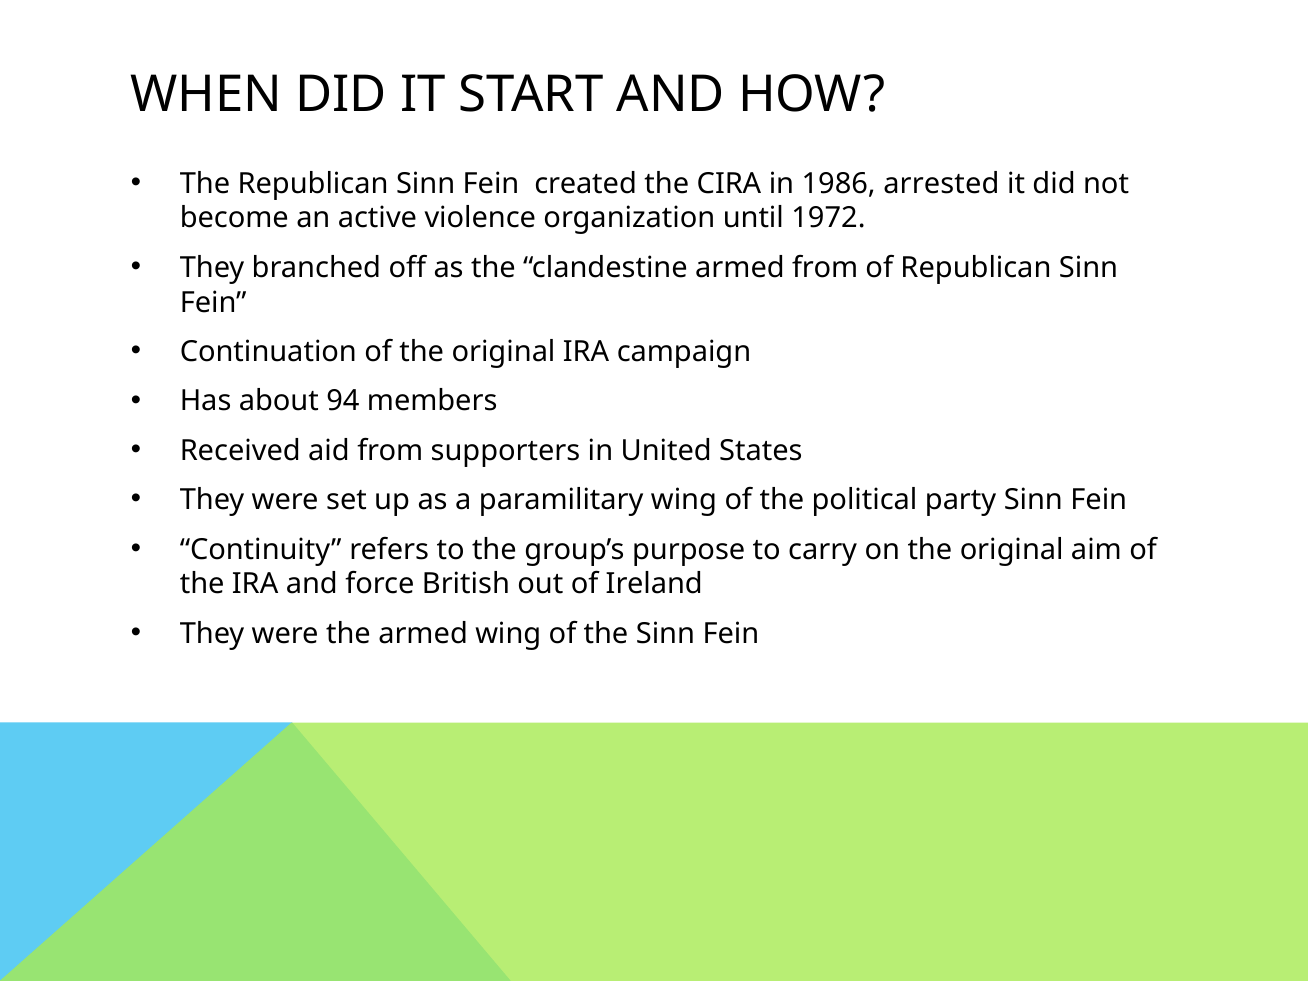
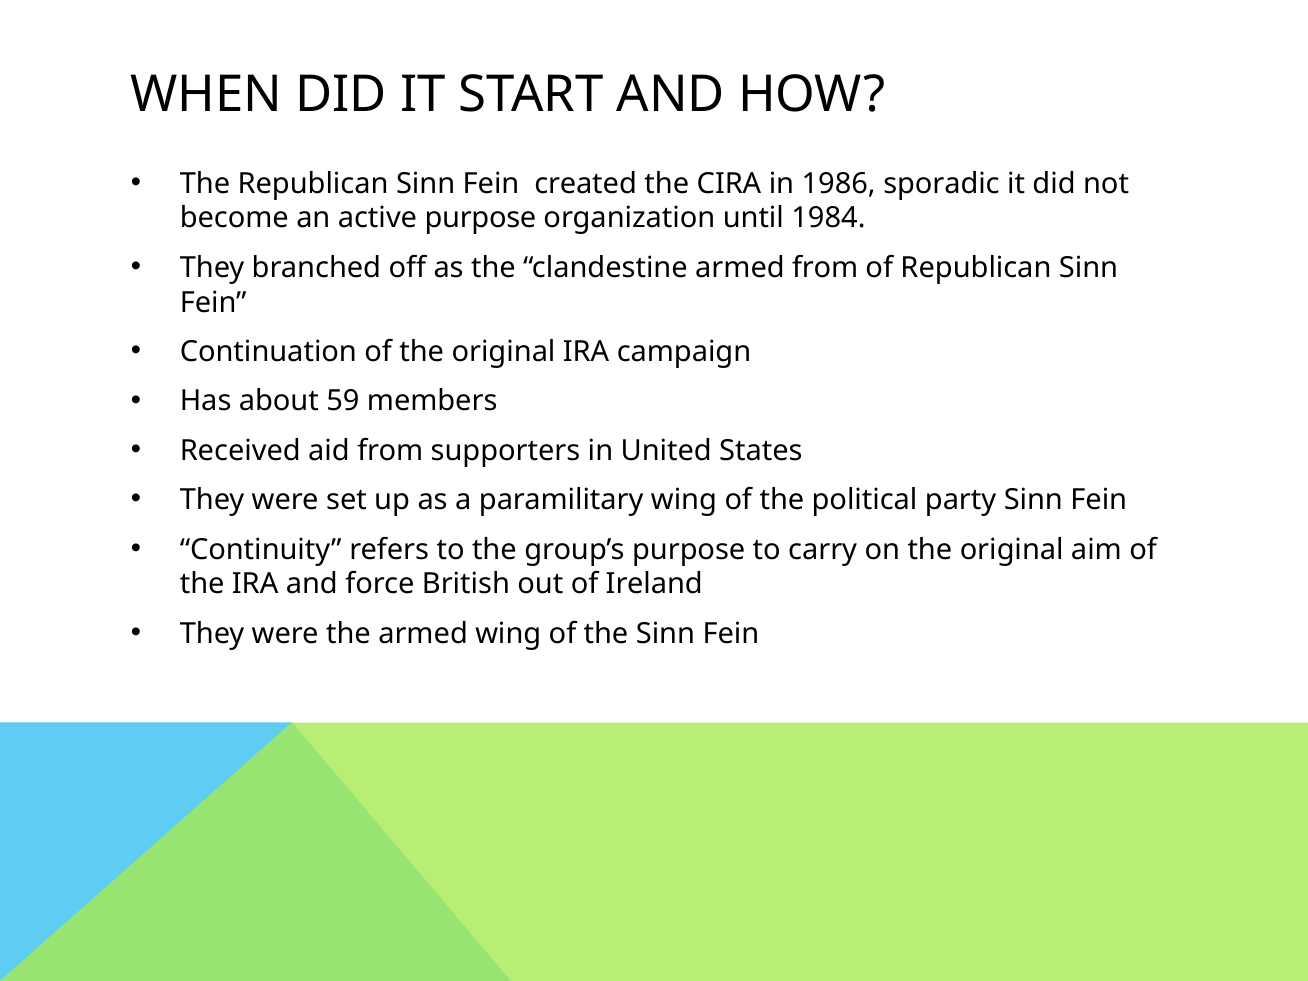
arrested: arrested -> sporadic
active violence: violence -> purpose
1972: 1972 -> 1984
94: 94 -> 59
